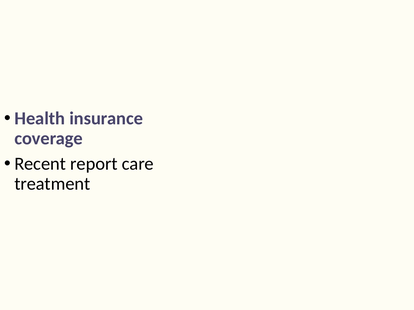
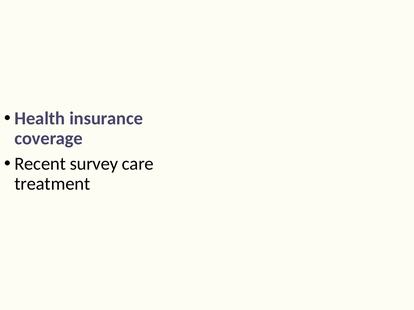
report: report -> survey
